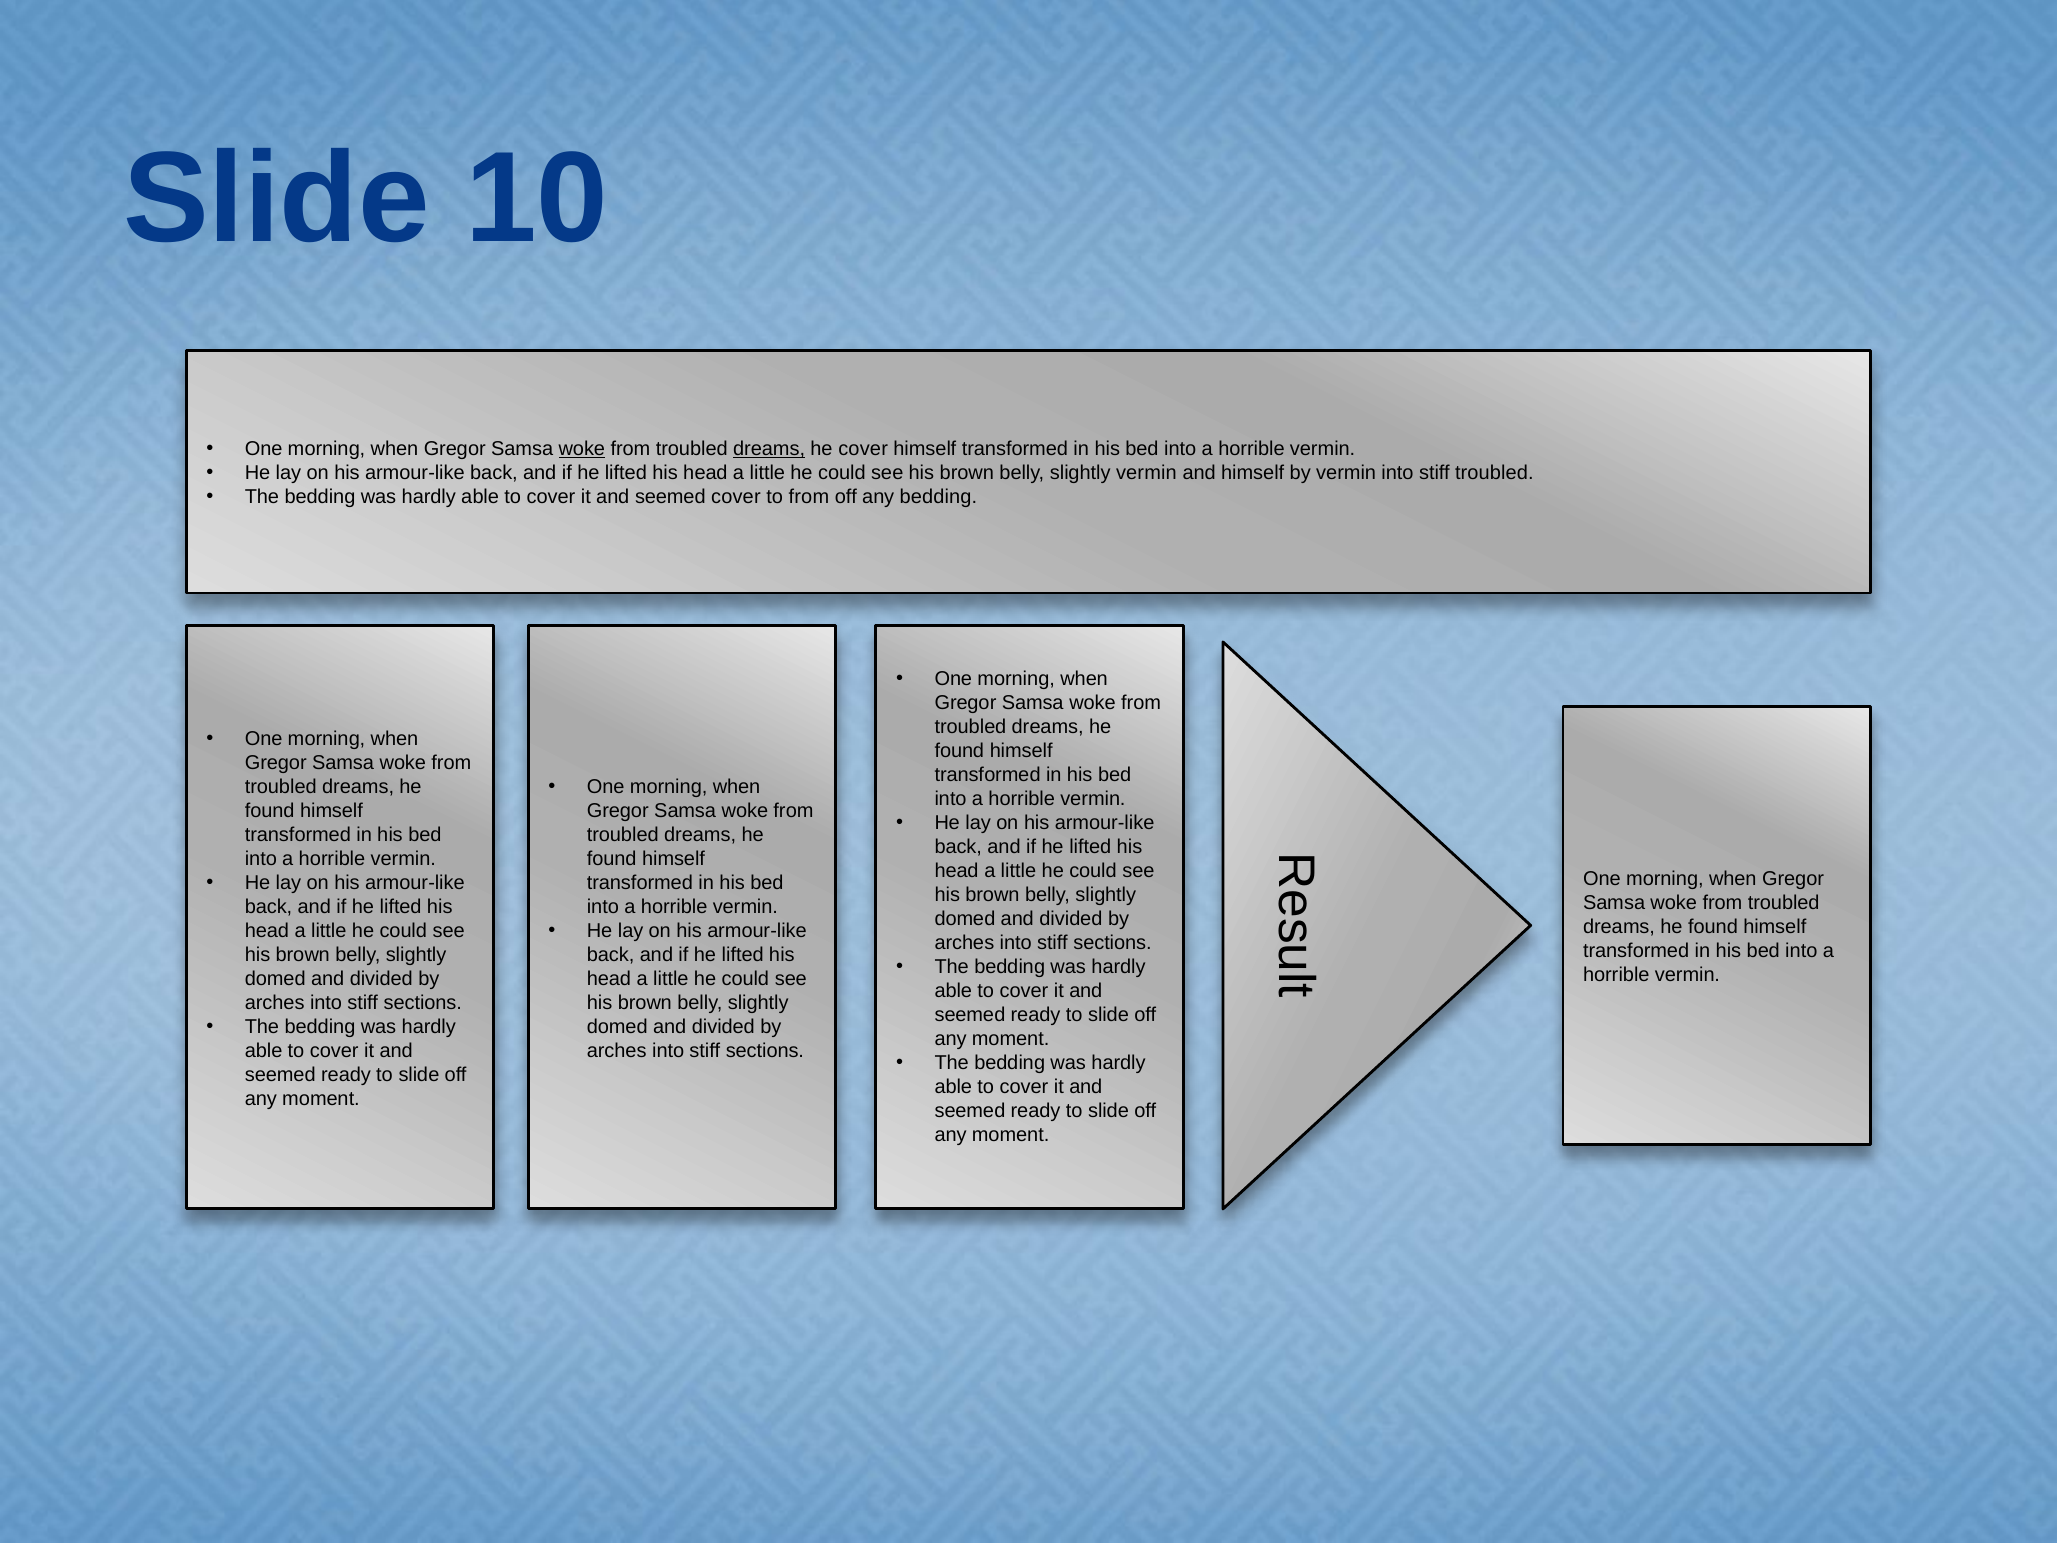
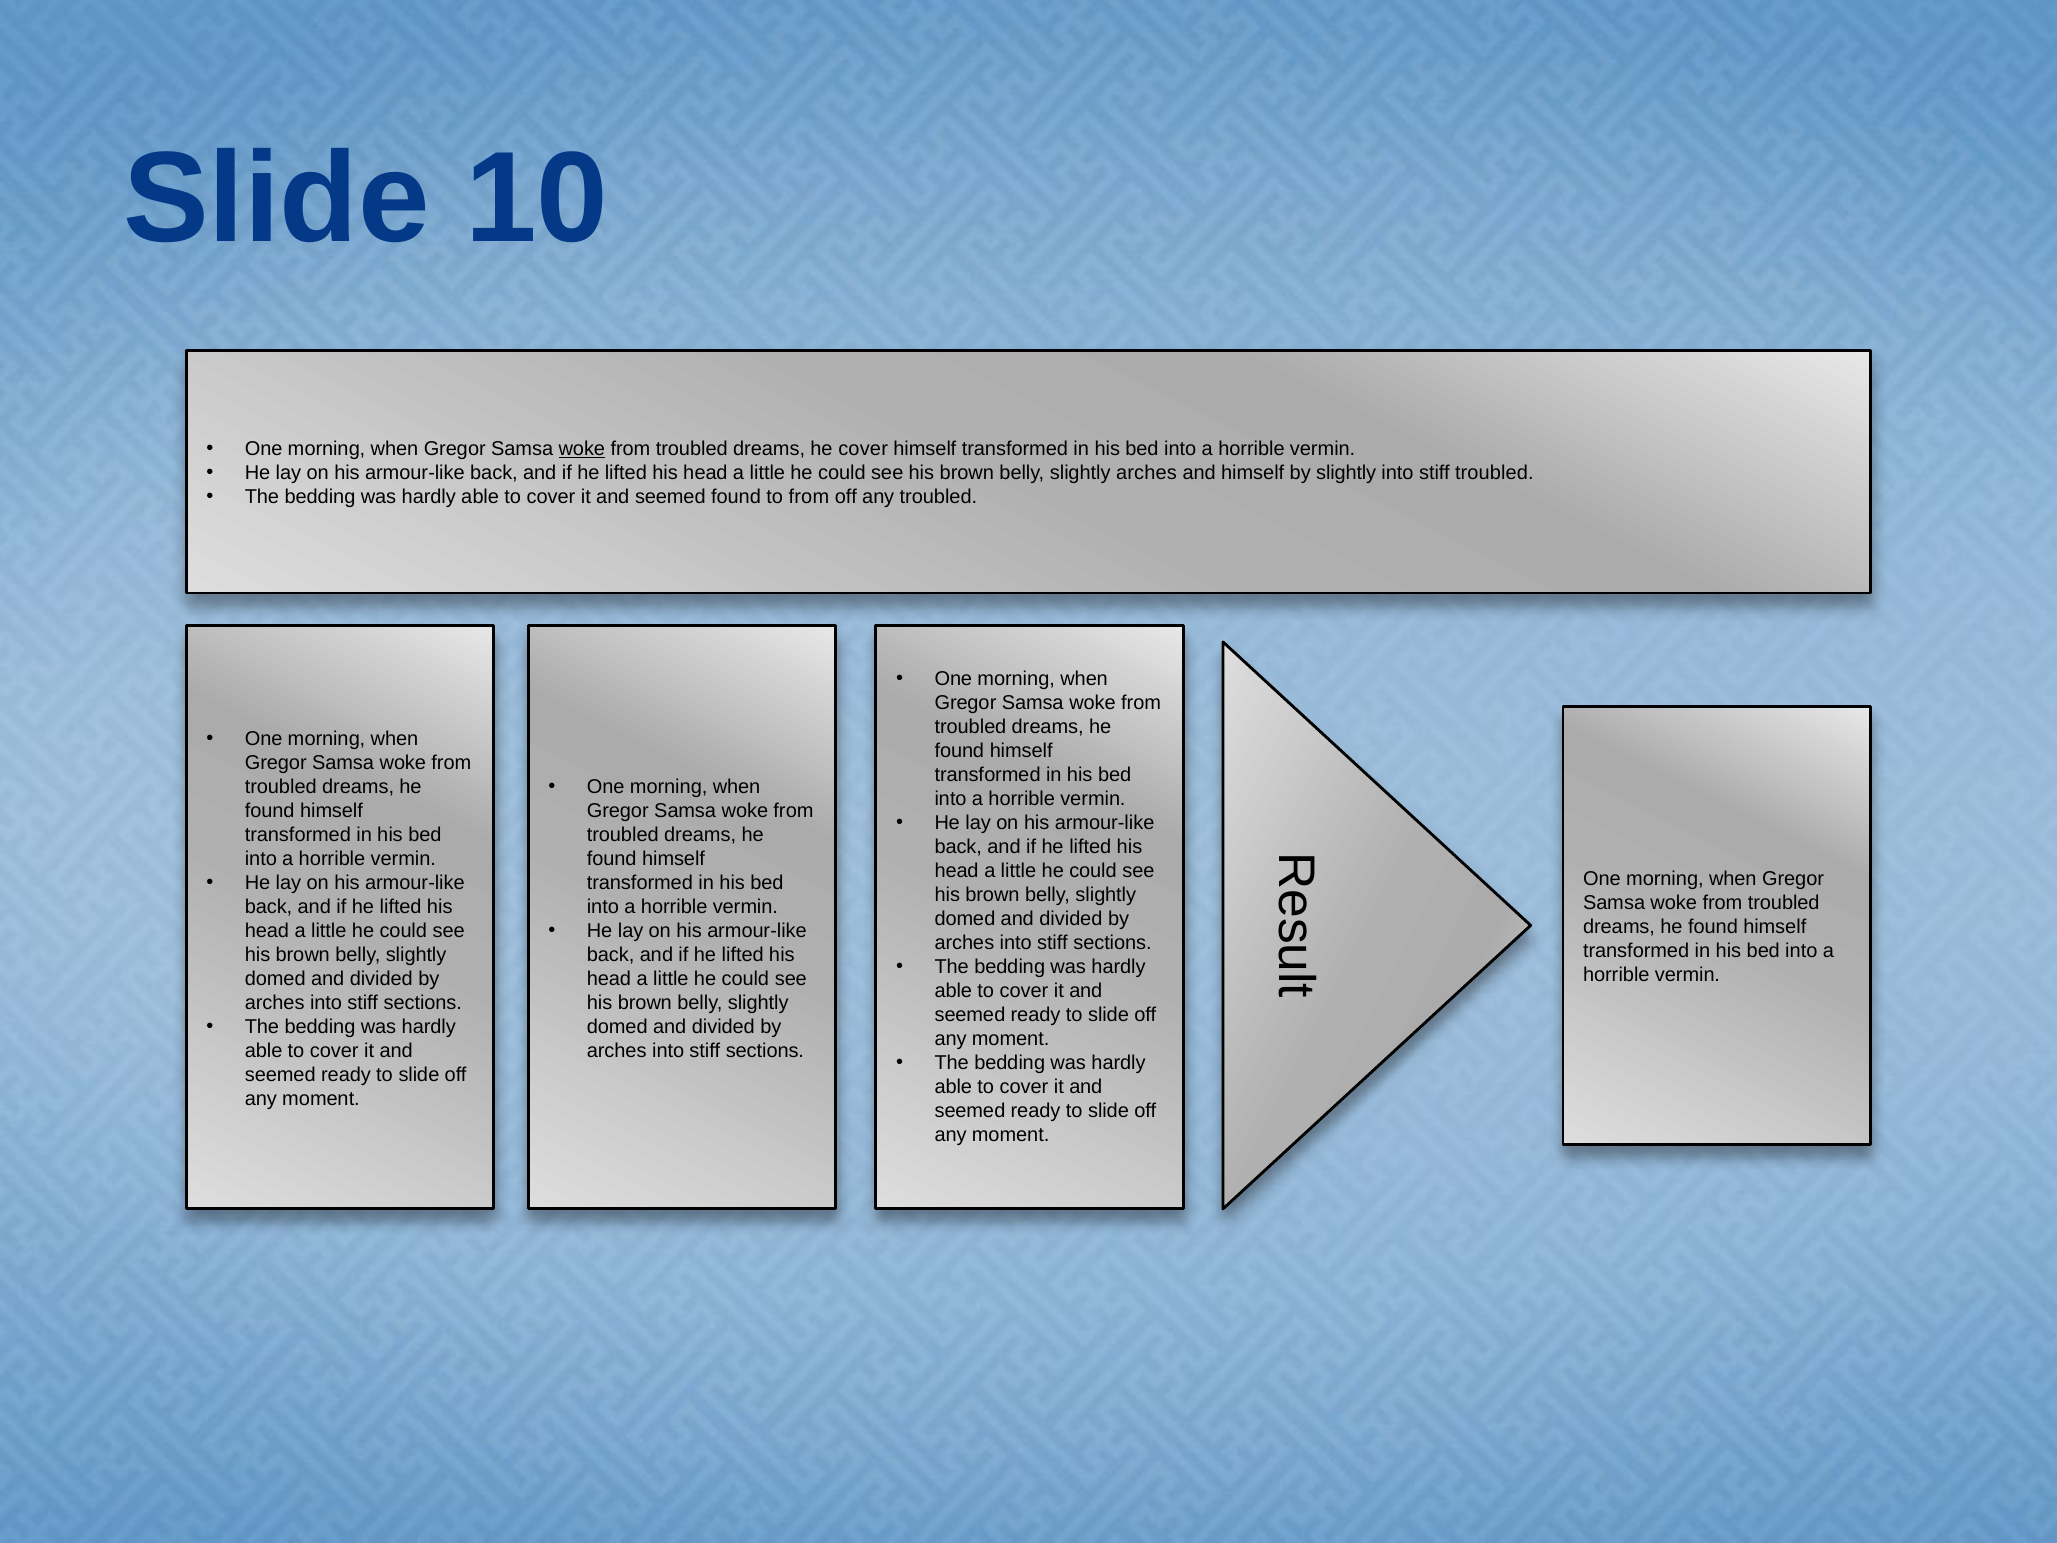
dreams at (769, 449) underline: present -> none
slightly vermin: vermin -> arches
by vermin: vermin -> slightly
seemed cover: cover -> found
any bedding: bedding -> troubled
